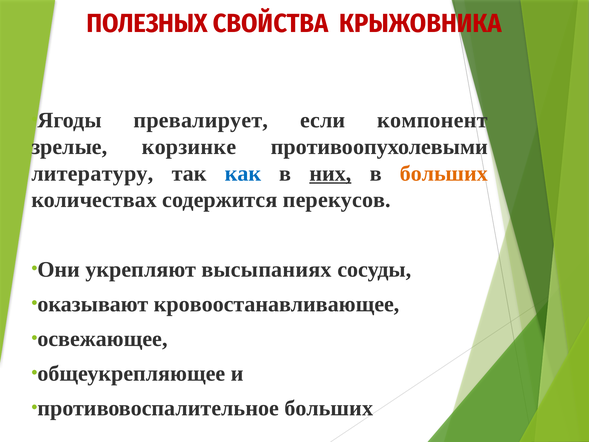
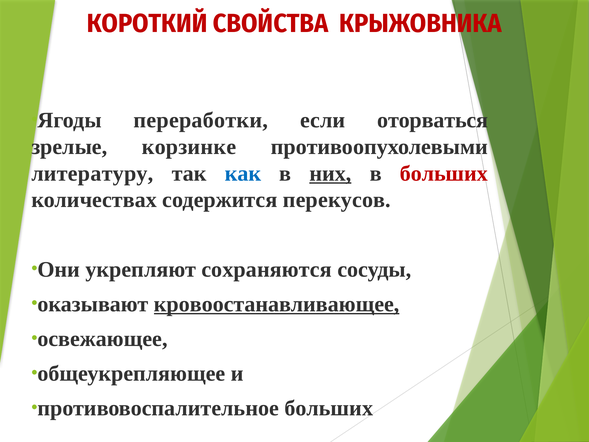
ПОЛЕЗНЫХ: ПОЛЕЗНЫХ -> КОРОТКИЙ
превалирует: превалирует -> переработки
компонент: компонент -> оторваться
больших at (444, 173) colour: orange -> red
высыпаниях: высыпаниях -> сохраняются
кровоостанавливающее underline: none -> present
